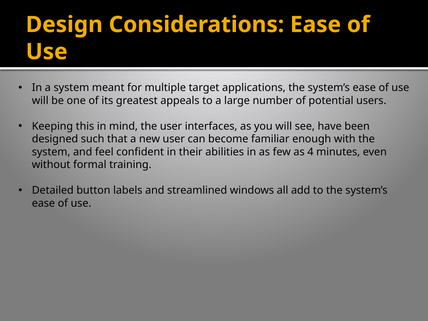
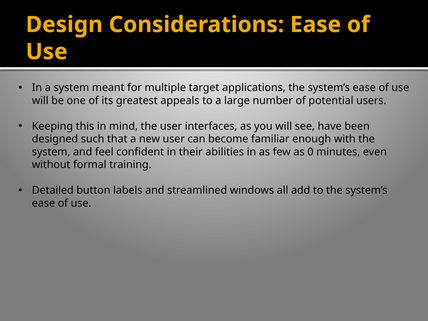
4: 4 -> 0
